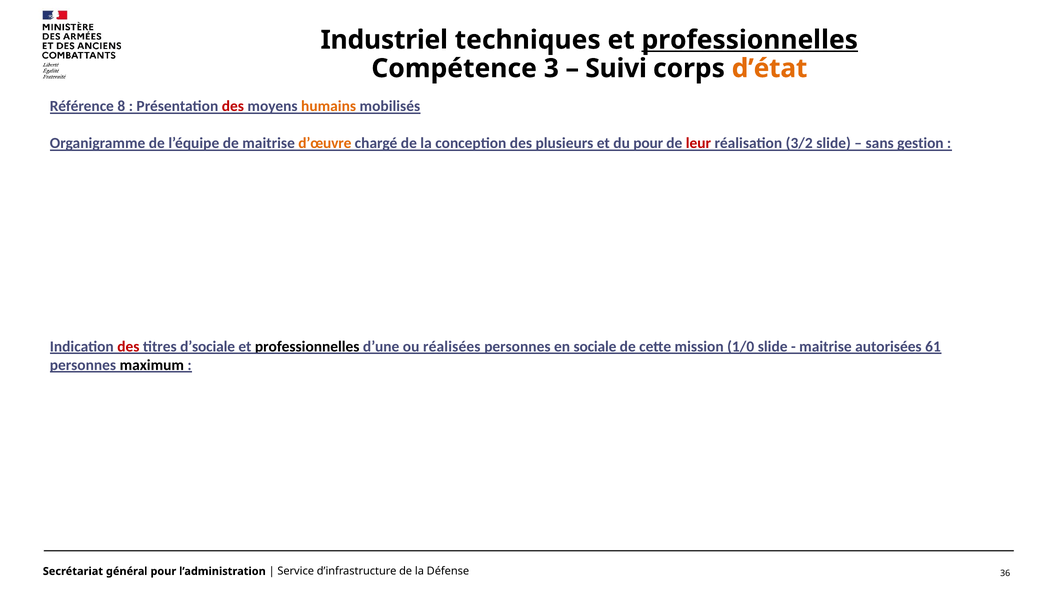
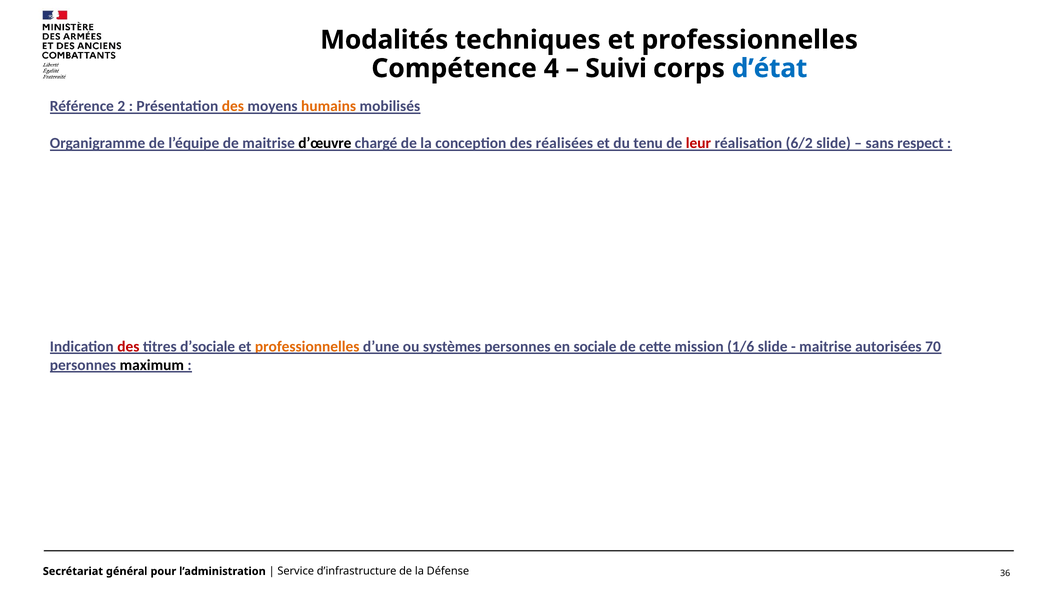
Industriel: Industriel -> Modalités
professionnelles at (750, 40) underline: present -> none
3: 3 -> 4
d’état colour: orange -> blue
8: 8 -> 2
des at (233, 106) colour: red -> orange
d’œuvre colour: orange -> black
plusieurs: plusieurs -> réalisées
du pour: pour -> tenu
3/2: 3/2 -> 6/2
gestion: gestion -> respect
professionnelles at (307, 347) colour: black -> orange
réalisées: réalisées -> systèmes
1/0: 1/0 -> 1/6
61: 61 -> 70
